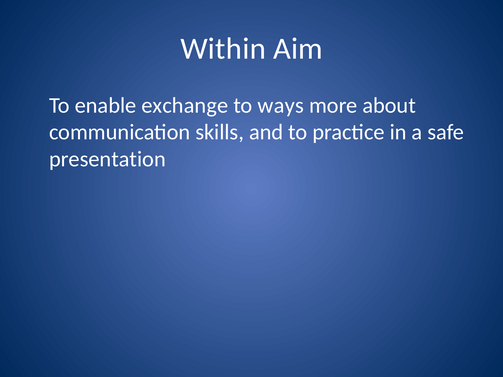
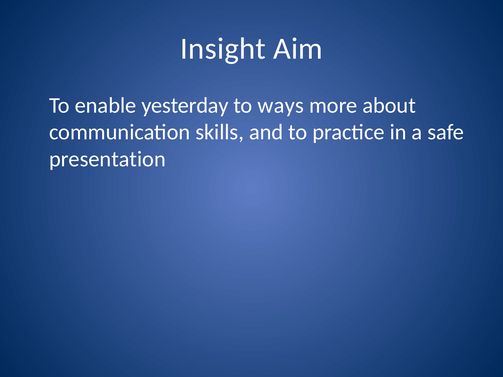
Within: Within -> Insight
exchange: exchange -> yesterday
